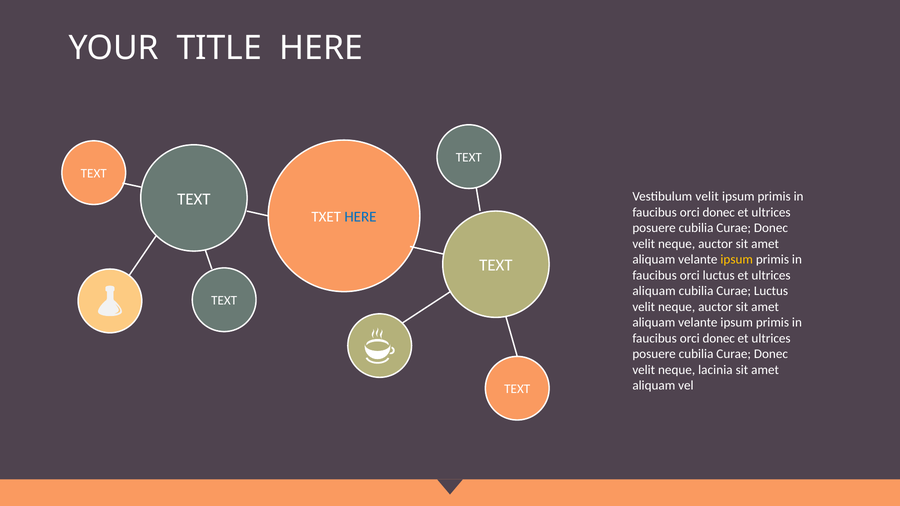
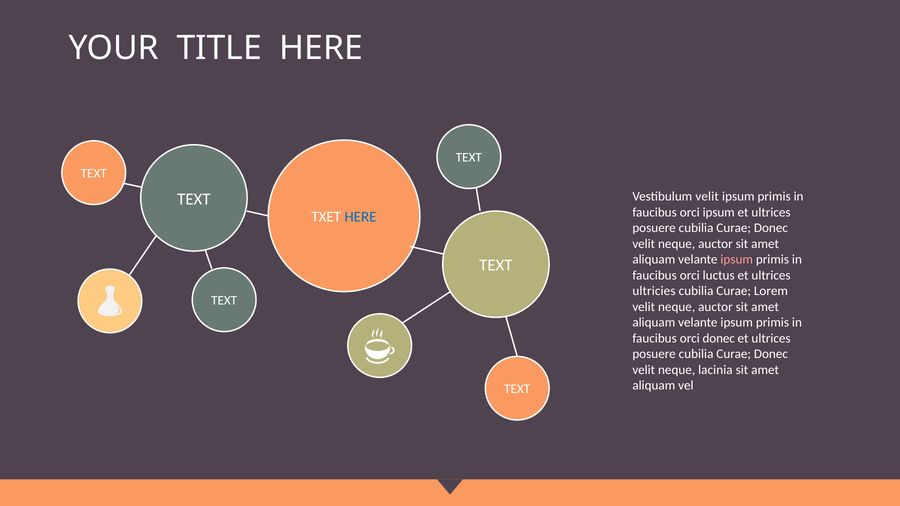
donec at (719, 212): donec -> ipsum
ipsum at (737, 260) colour: yellow -> pink
aliquam at (654, 291): aliquam -> ultricies
Curae Luctus: Luctus -> Lorem
